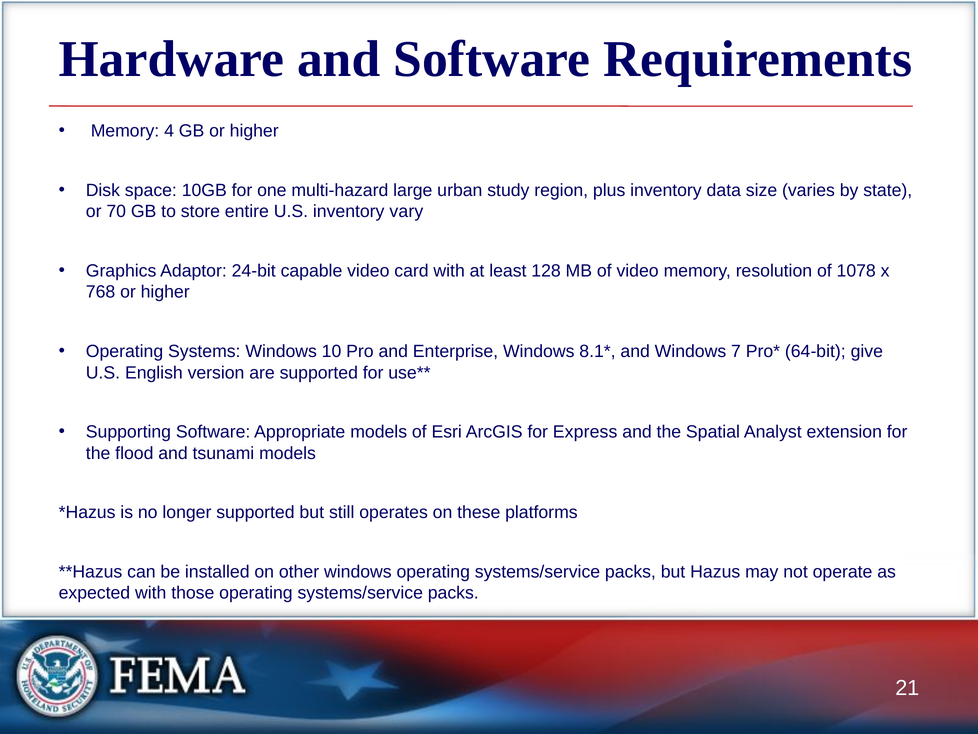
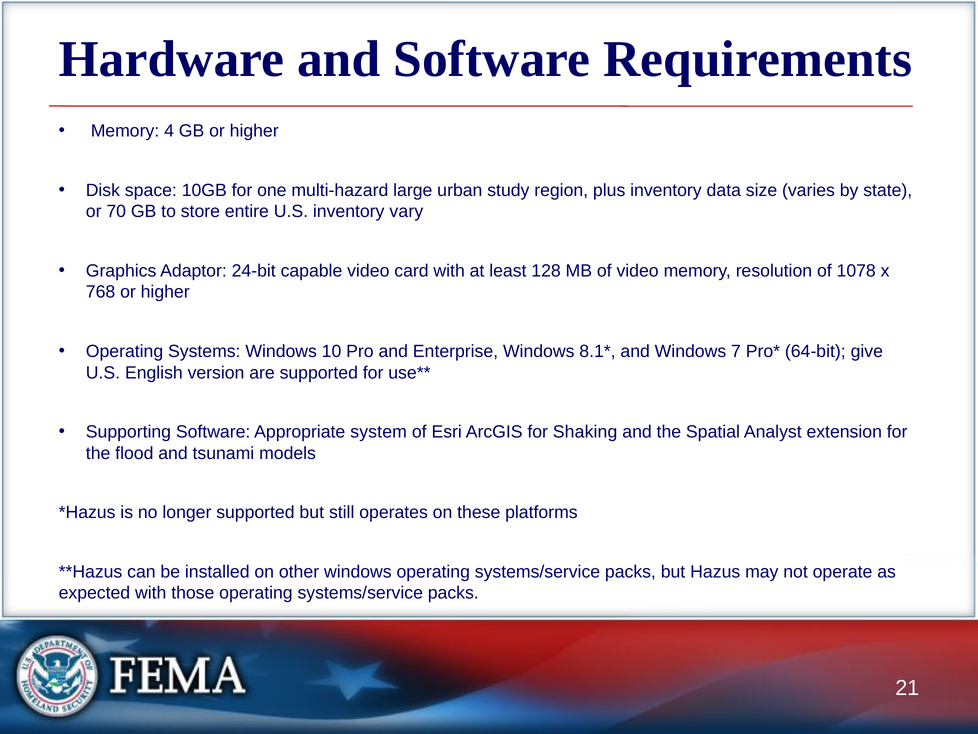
Appropriate models: models -> system
Express: Express -> Shaking
